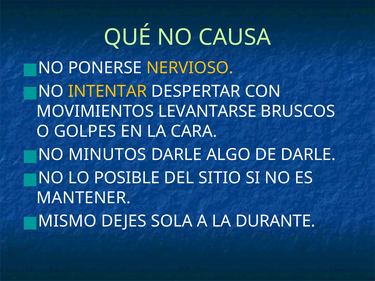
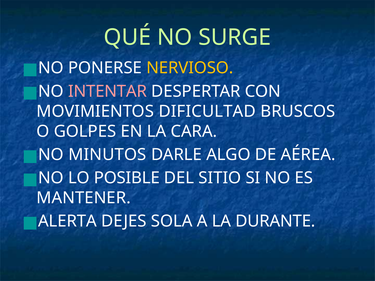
CAUSA: CAUSA -> SURGE
INTENTAR colour: yellow -> pink
LEVANTARSE: LEVANTARSE -> DIFICULTAD
DE DARLE: DARLE -> AÉREA
MISMO: MISMO -> ALERTA
